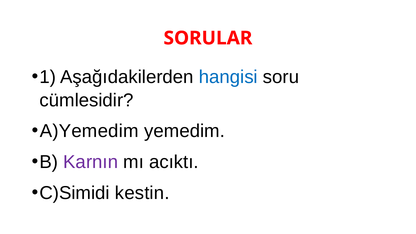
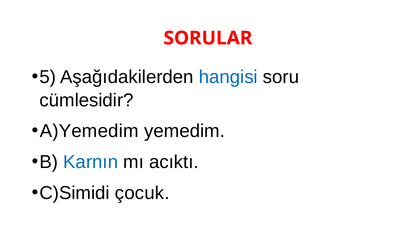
1: 1 -> 5
Karnın colour: purple -> blue
kestin: kestin -> çocuk
